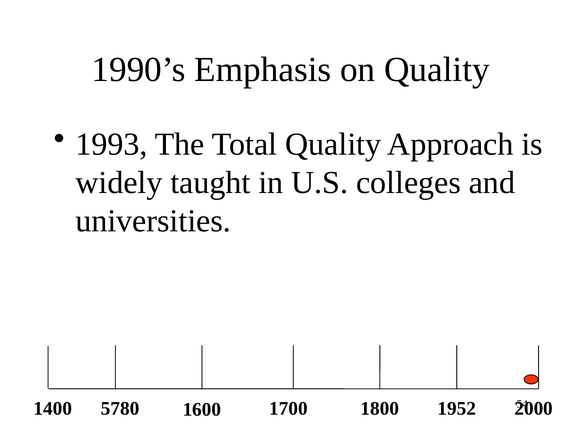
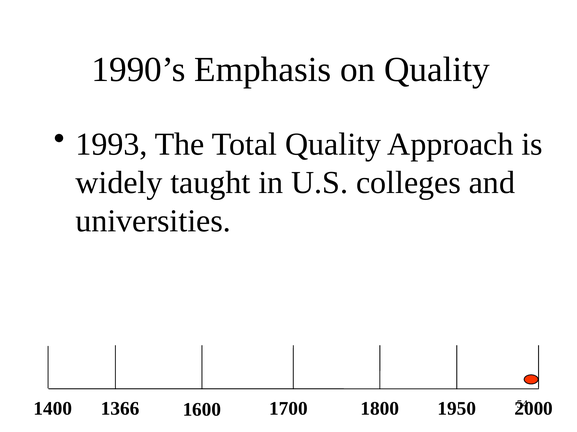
5780: 5780 -> 1366
1952: 1952 -> 1950
